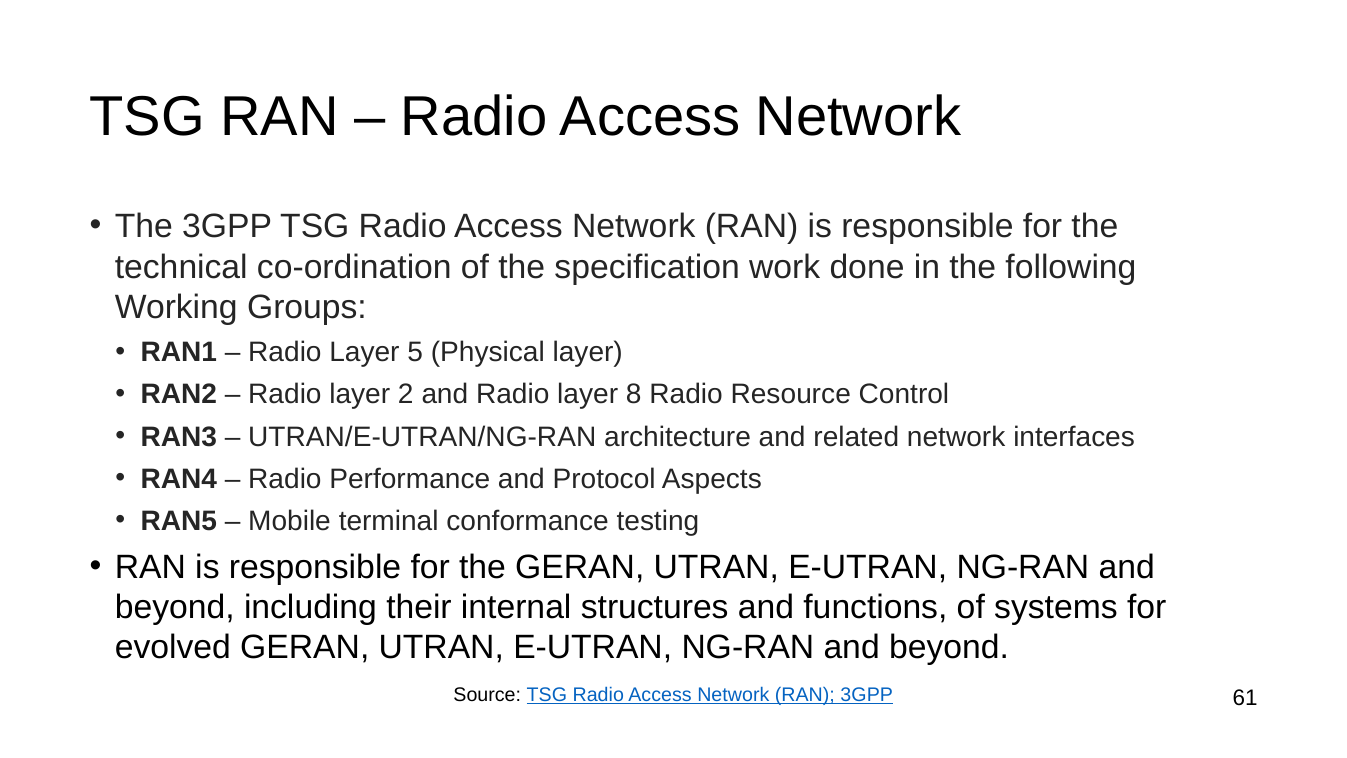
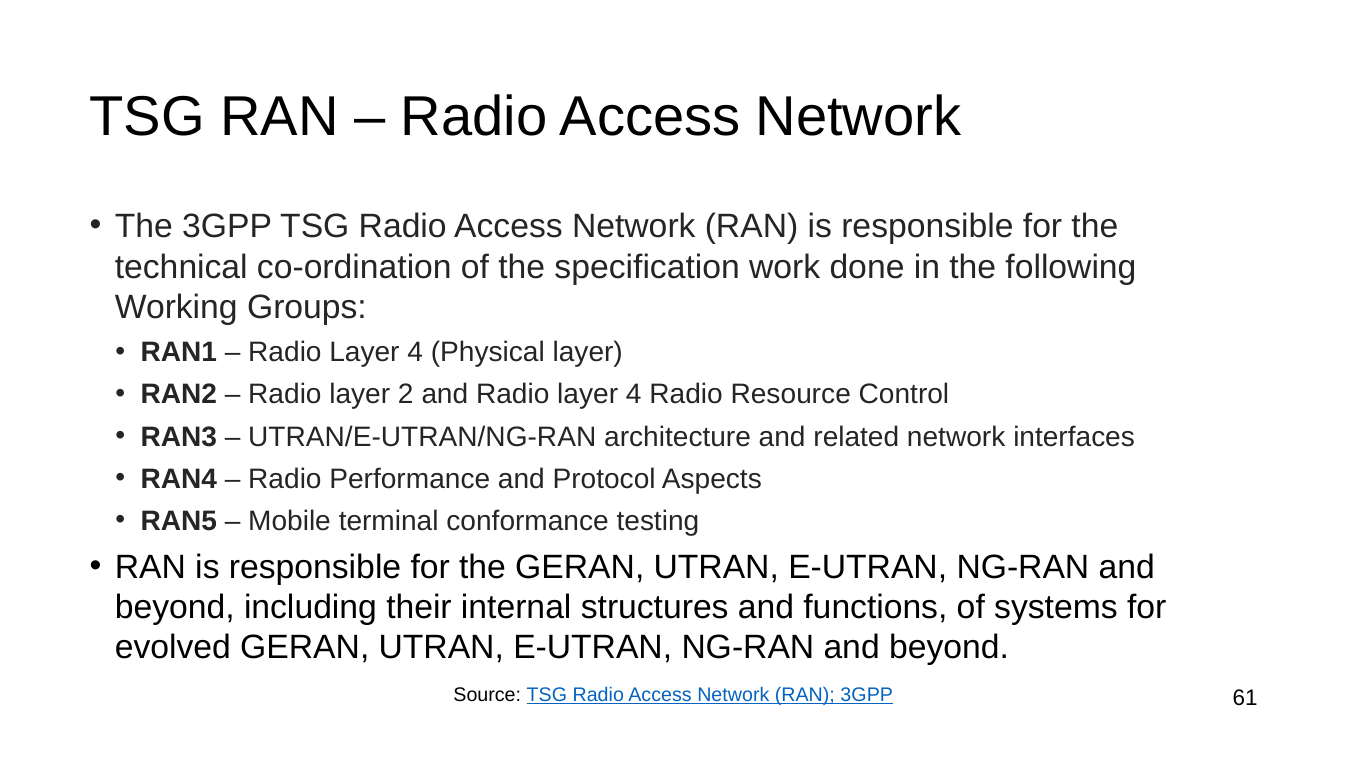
5 at (415, 352): 5 -> 4
and Radio layer 8: 8 -> 4
